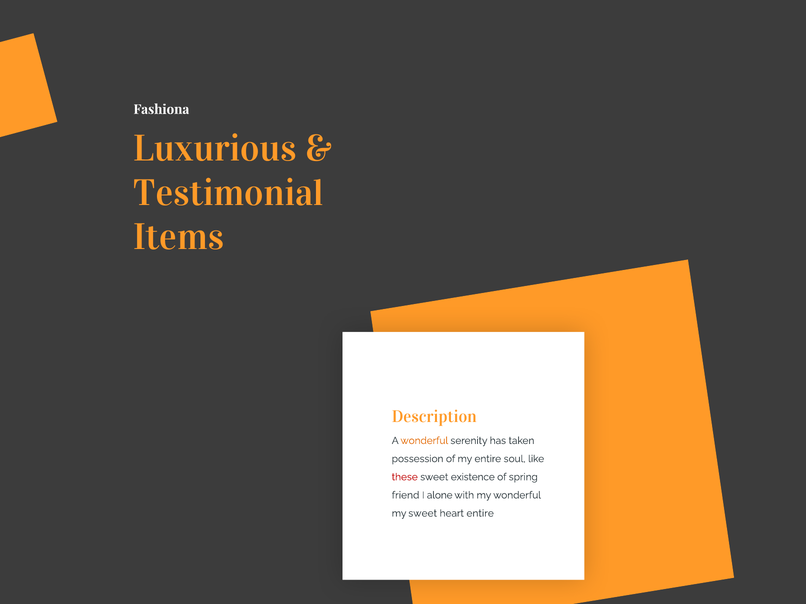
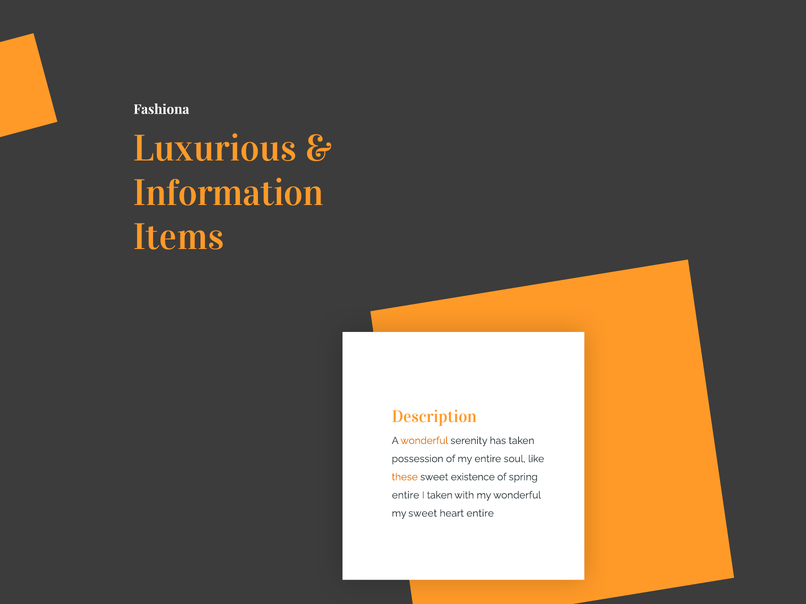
Testimonial: Testimonial -> Information
these colour: red -> orange
friend at (406, 496): friend -> entire
I alone: alone -> taken
